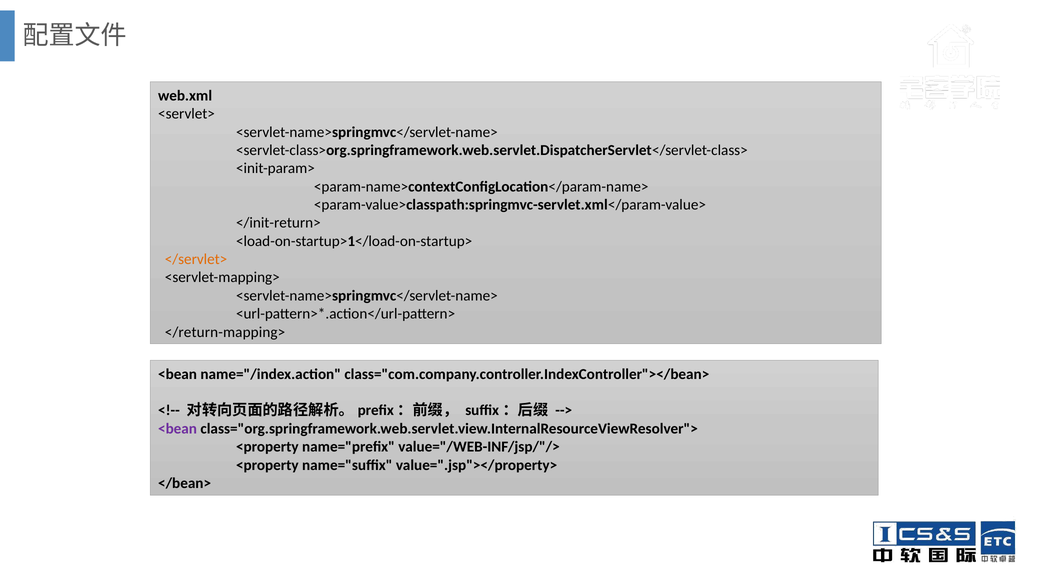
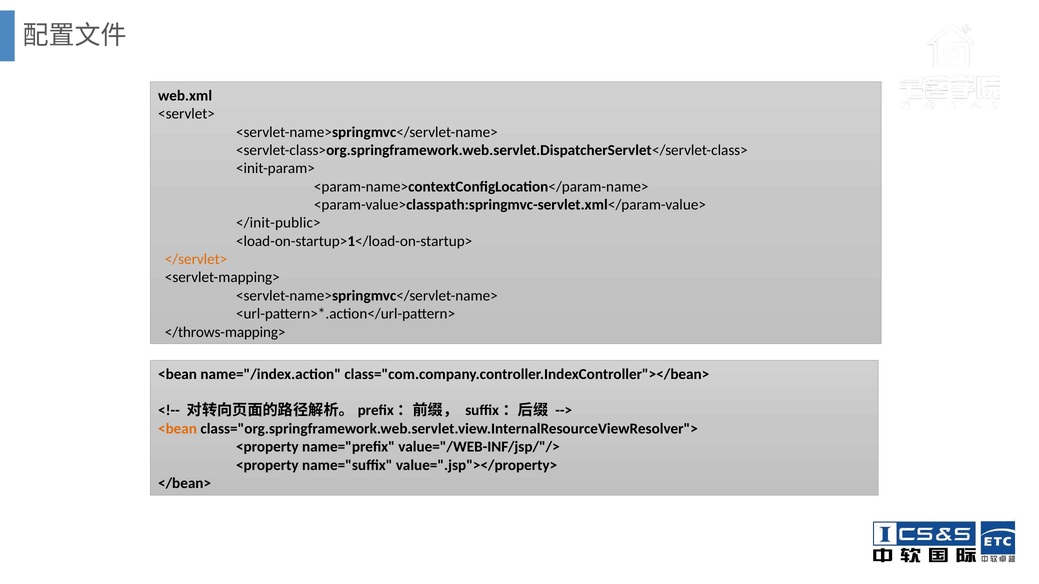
</init-return>: </init-return> -> </init-public>
</return-mapping>: </return-mapping> -> </throws-mapping>
<bean at (178, 429) colour: purple -> orange
